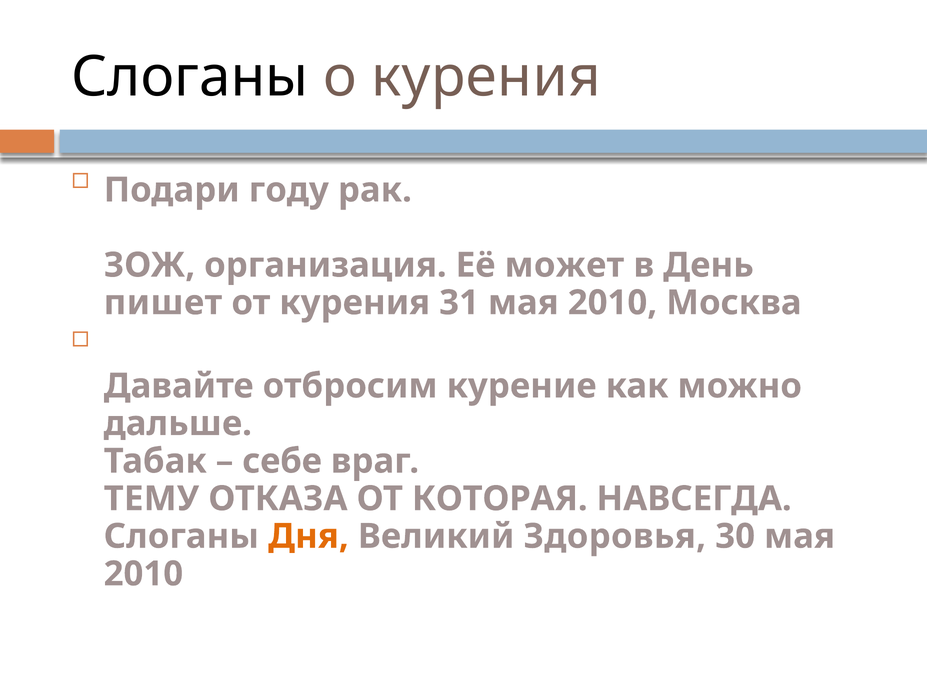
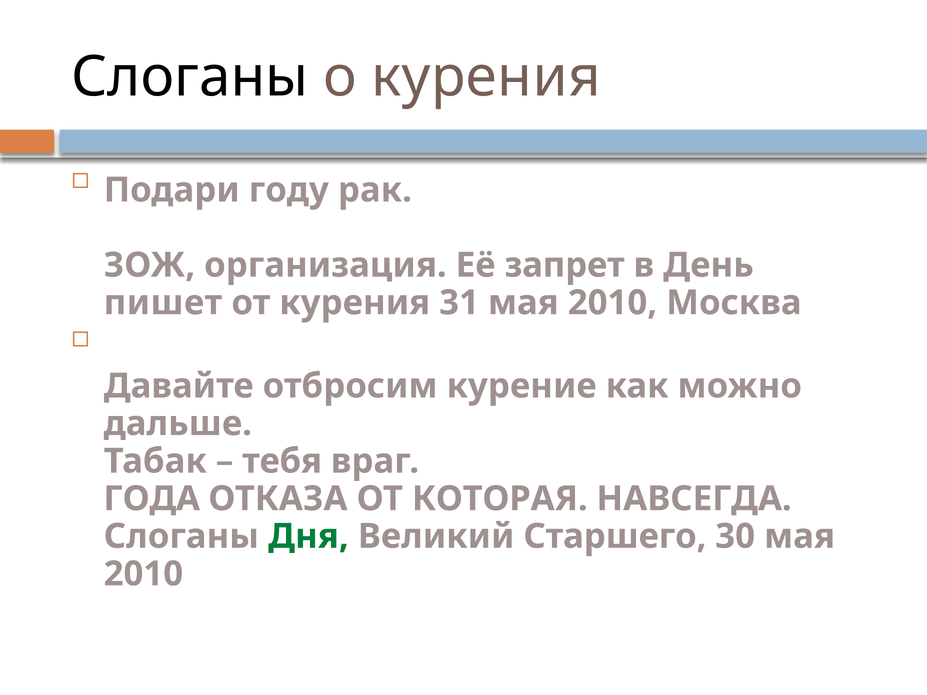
может: может -> запрет
себе: себе -> тебя
ТЕМУ: ТЕМУ -> ГОДА
Дня colour: orange -> green
Здоровья: Здоровья -> Старшего
